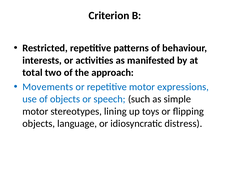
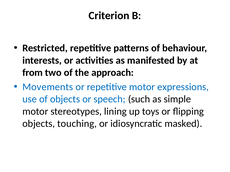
total: total -> from
language: language -> touching
distress: distress -> masked
